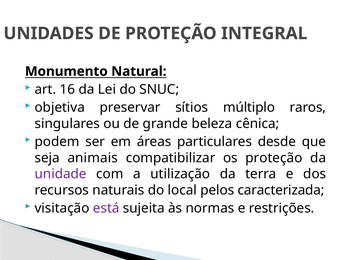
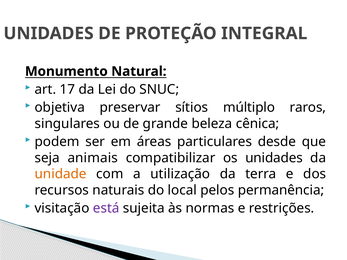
16: 16 -> 17
os proteção: proteção -> unidades
unidade colour: purple -> orange
caracterizada: caracterizada -> permanência
